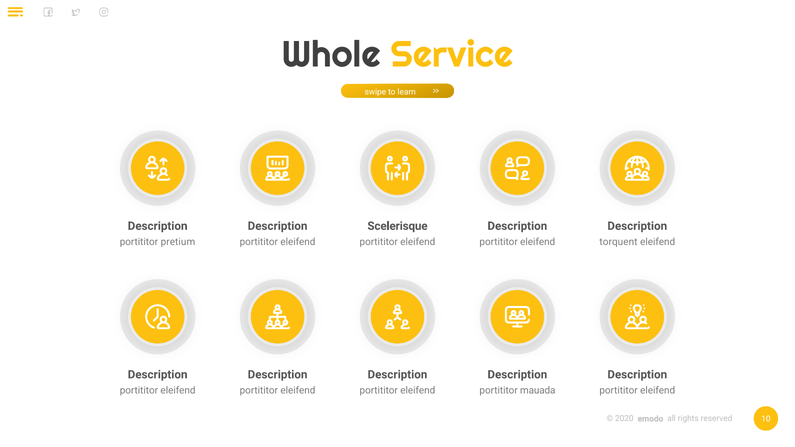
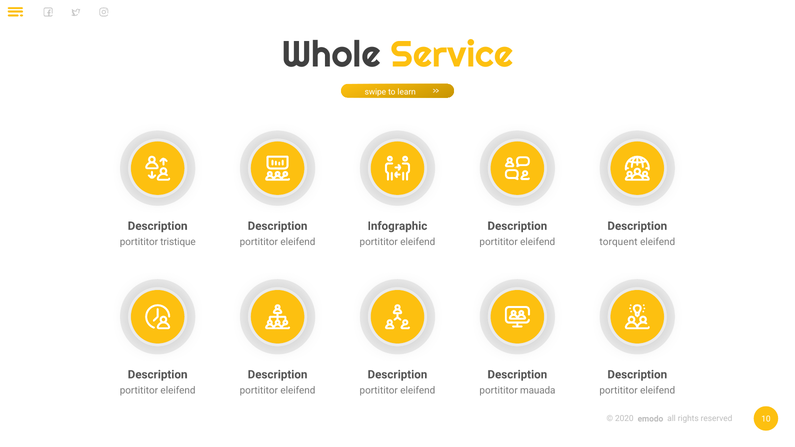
Scelerisque: Scelerisque -> Infographic
pretium: pretium -> tristique
